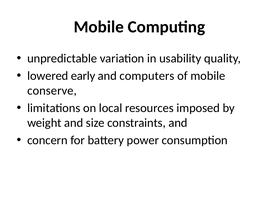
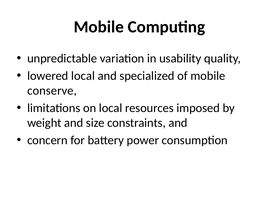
lowered early: early -> local
computers: computers -> specialized
